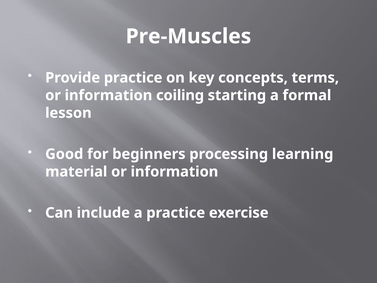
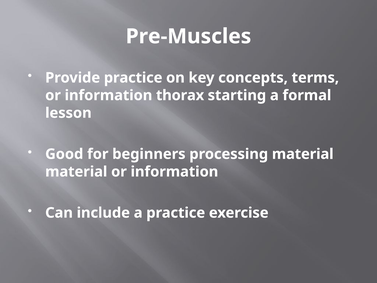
coiling: coiling -> thorax
processing learning: learning -> material
